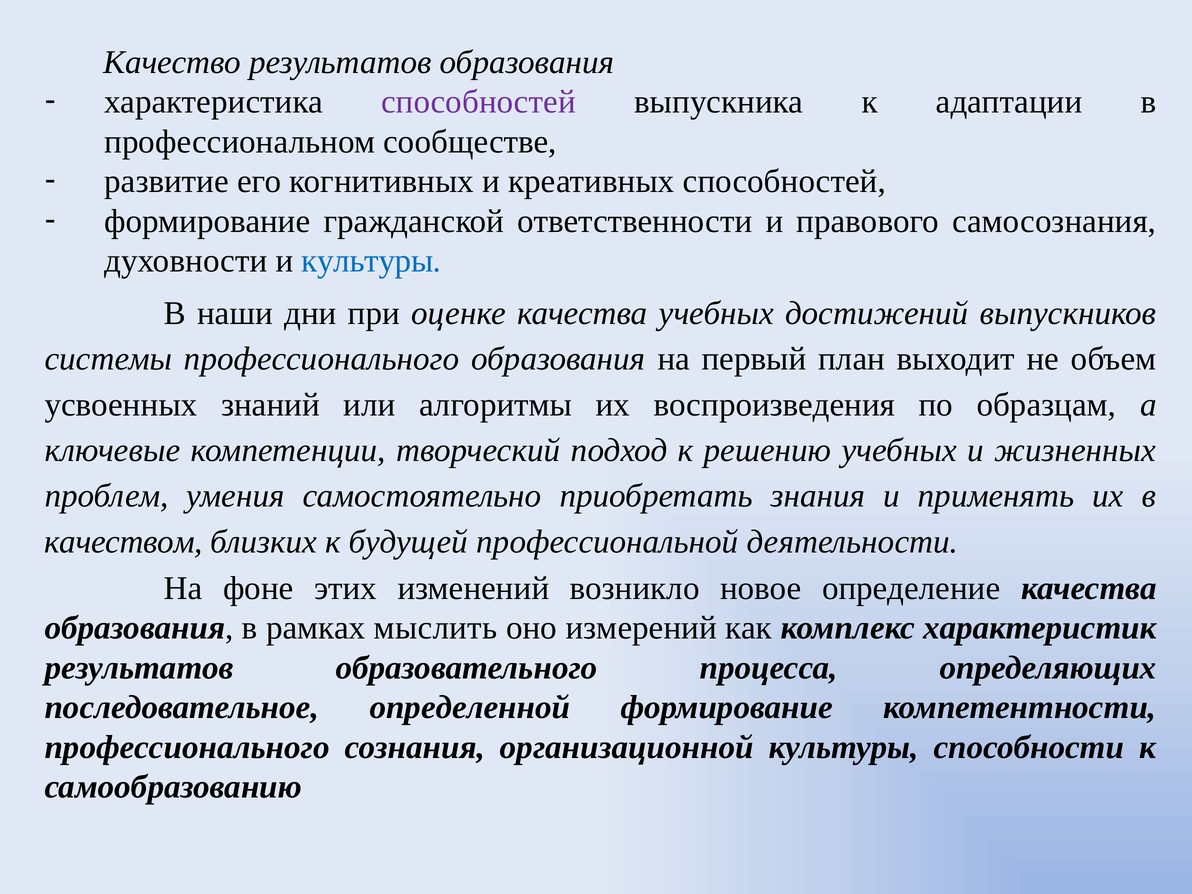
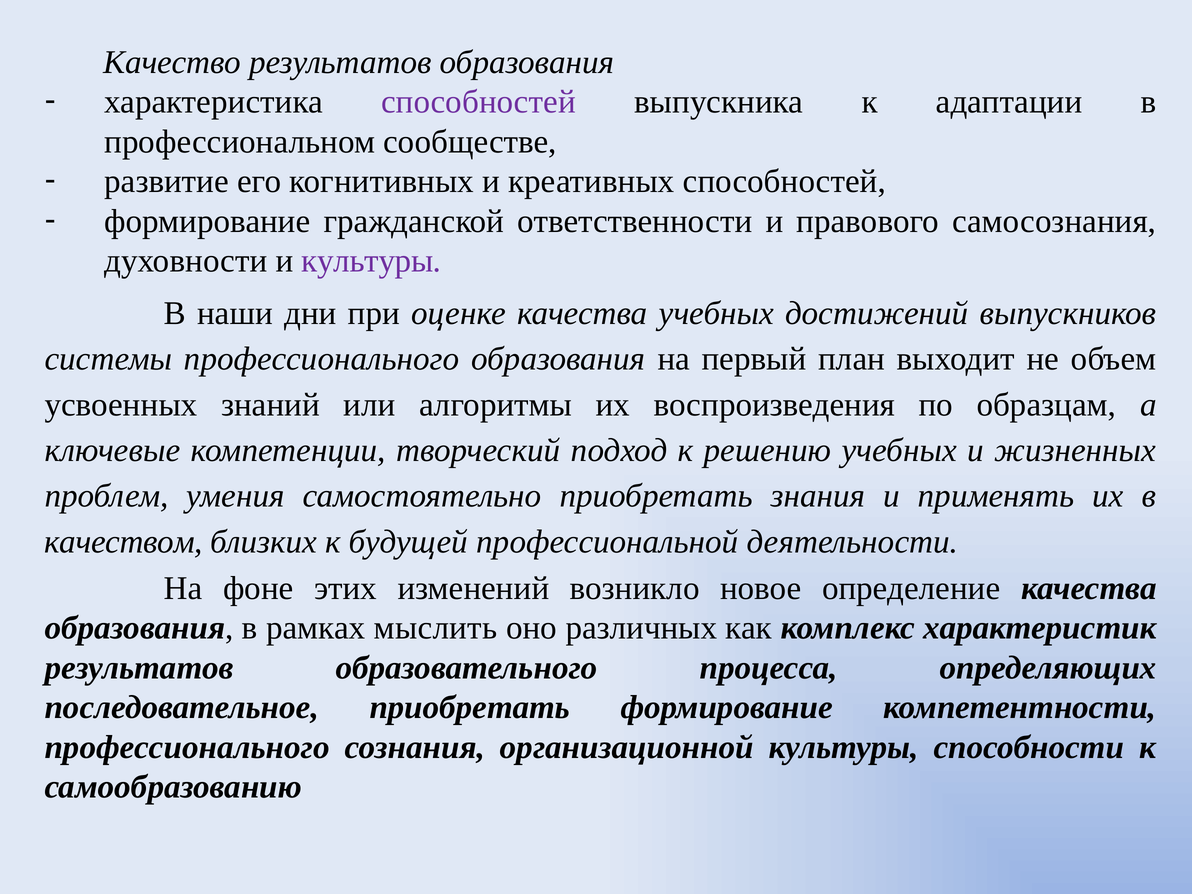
культуры at (371, 261) colour: blue -> purple
измерений: измерений -> различных
последовательное определенной: определенной -> приобретать
